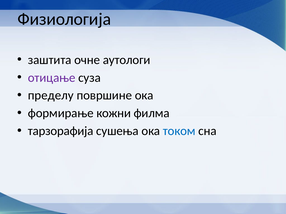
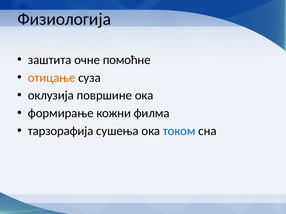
аутологи: аутологи -> помоћне
отицање colour: purple -> orange
пределу: пределу -> оклузија
